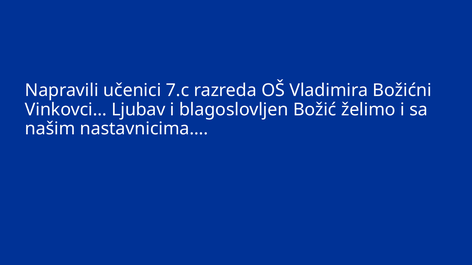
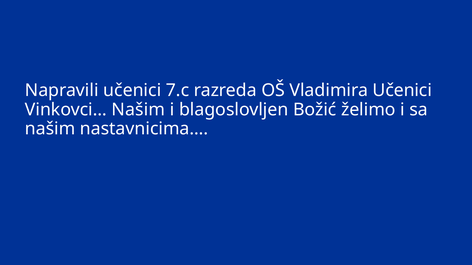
Vladimira Božićni: Božićni -> Učenici
Vinkovci… Ljubav: Ljubav -> Našim
